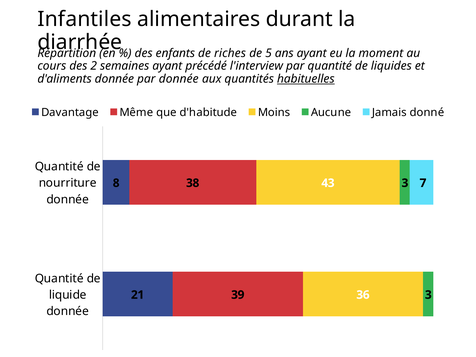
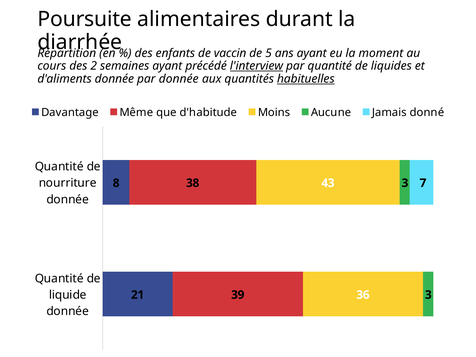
Infantiles: Infantiles -> Poursuite
riches: riches -> vaccin
l'interview underline: none -> present
